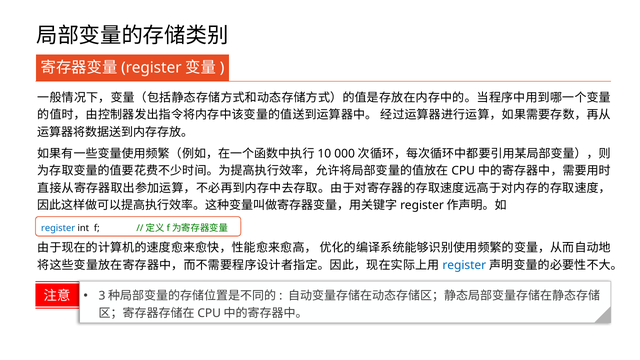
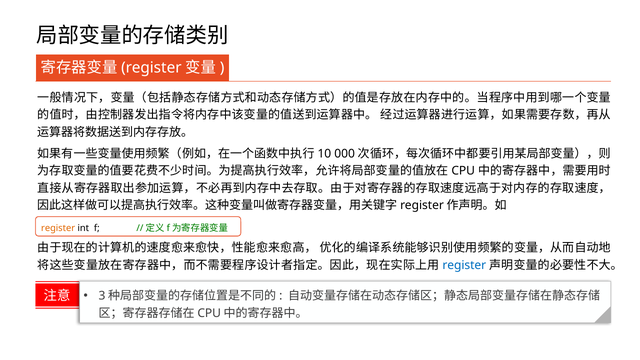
register at (58, 228) colour: blue -> orange
